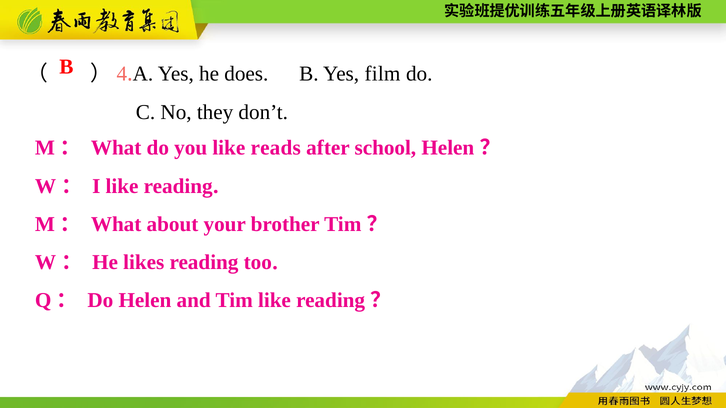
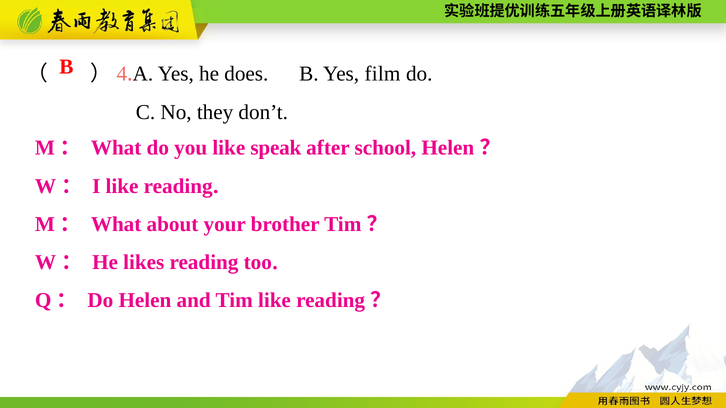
reads: reads -> speak
